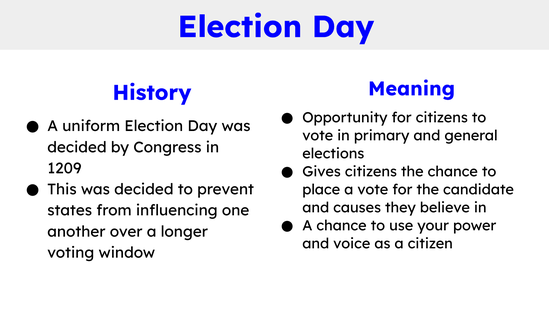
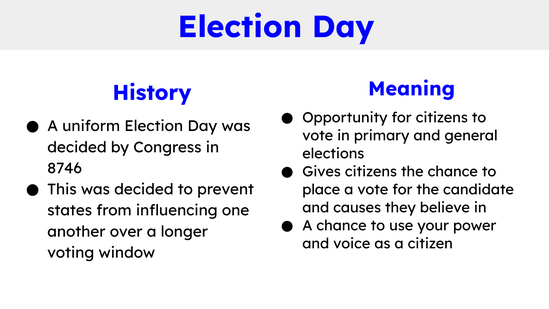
1209: 1209 -> 8746
